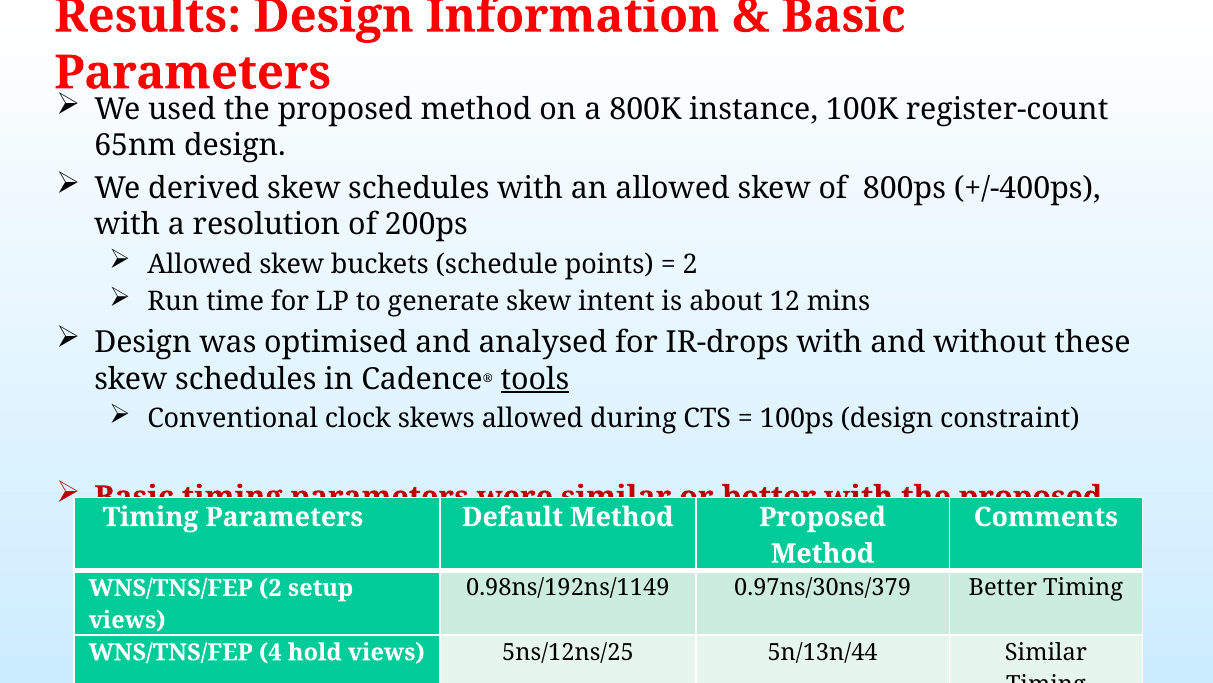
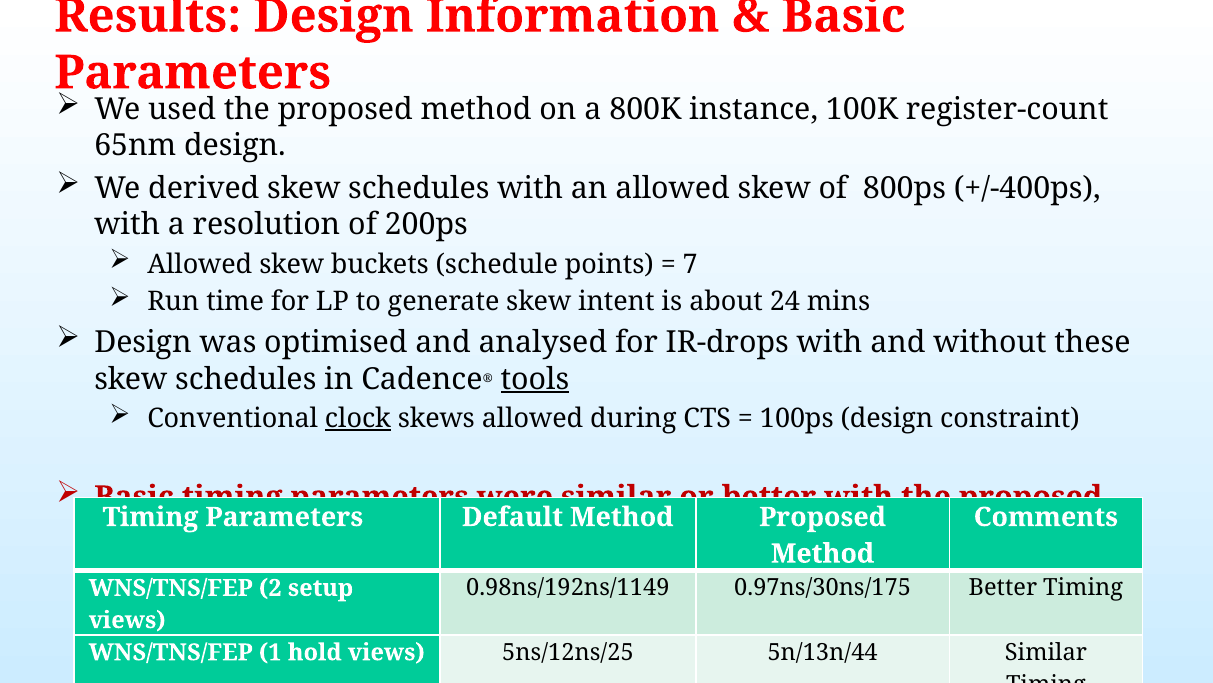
2 at (690, 264): 2 -> 7
12: 12 -> 24
clock underline: none -> present
0.97ns/30ns/379: 0.97ns/30ns/379 -> 0.97ns/30ns/175
4: 4 -> 1
